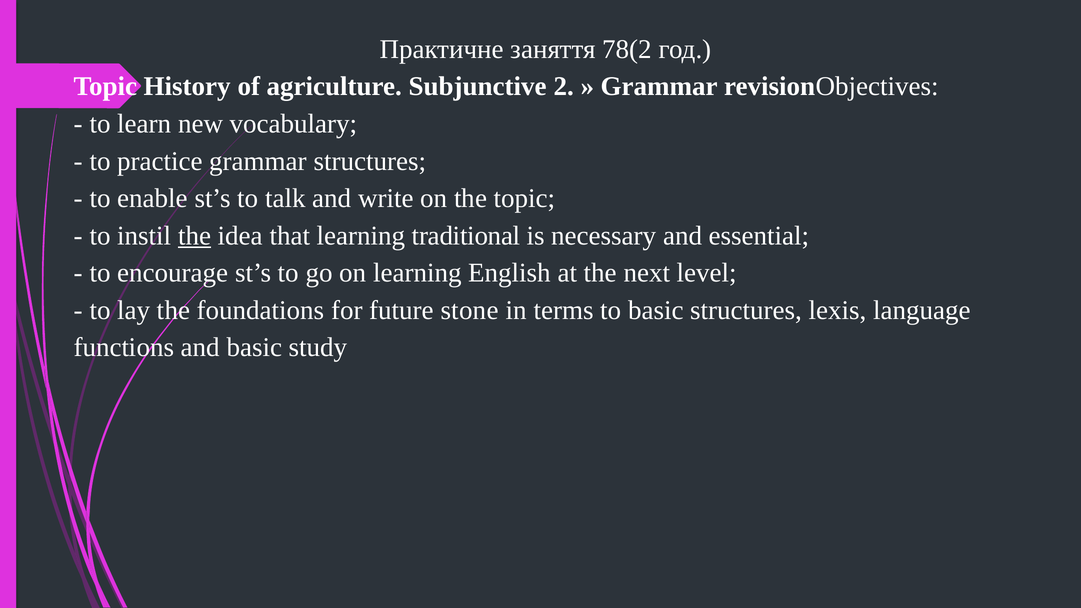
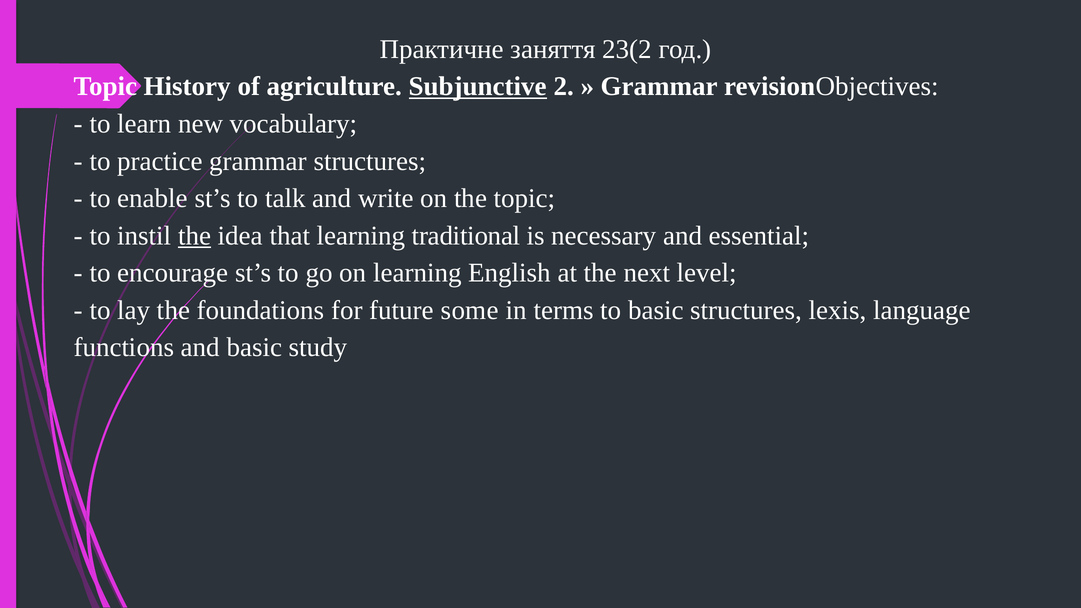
78(2: 78(2 -> 23(2
Subjunctive underline: none -> present
stone: stone -> some
